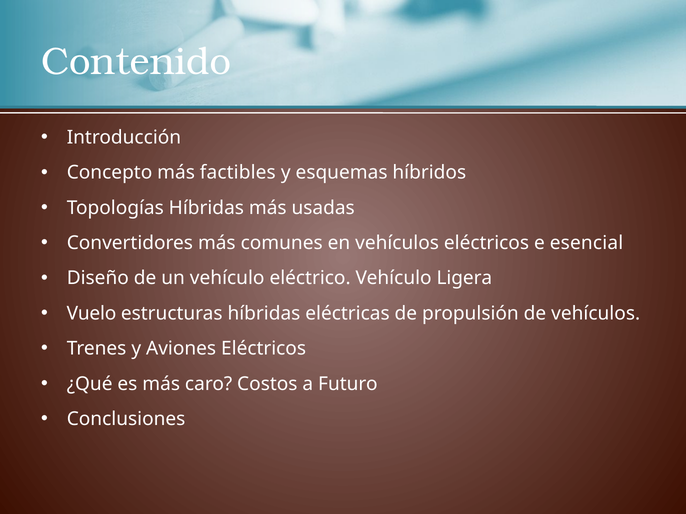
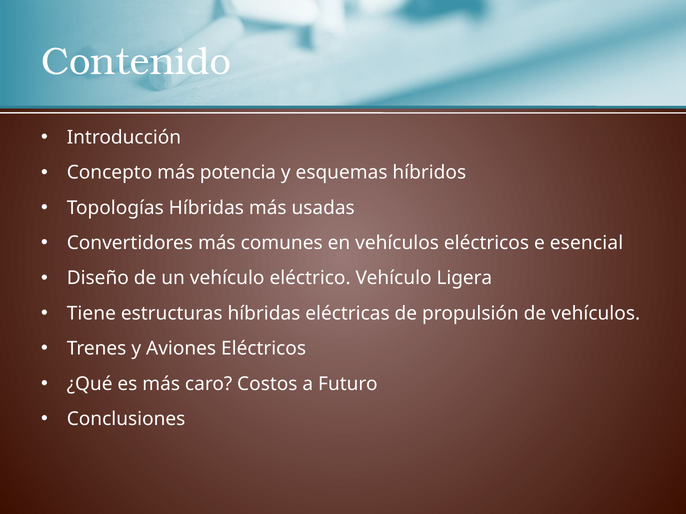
factibles: factibles -> potencia
Vuelo: Vuelo -> Tiene
